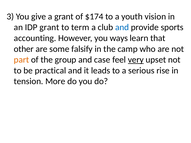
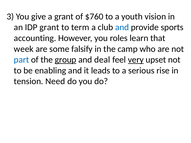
$174: $174 -> $760
ways: ways -> roles
other: other -> week
part colour: orange -> blue
group underline: none -> present
case: case -> deal
practical: practical -> enabling
More: More -> Need
